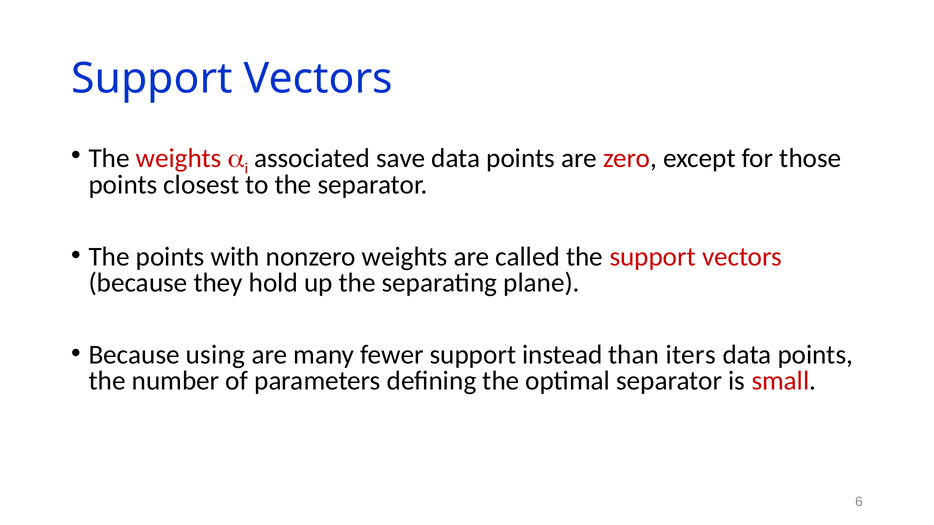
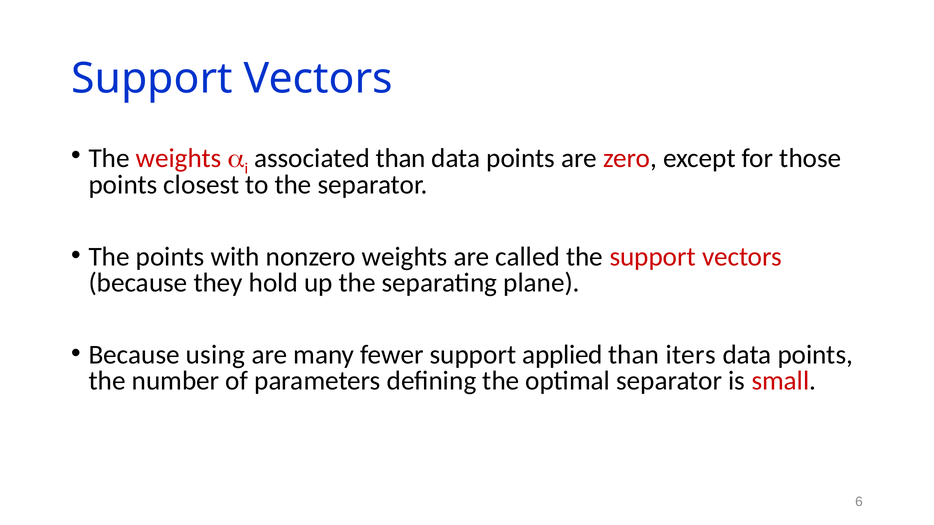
associated save: save -> than
instead: instead -> applied
